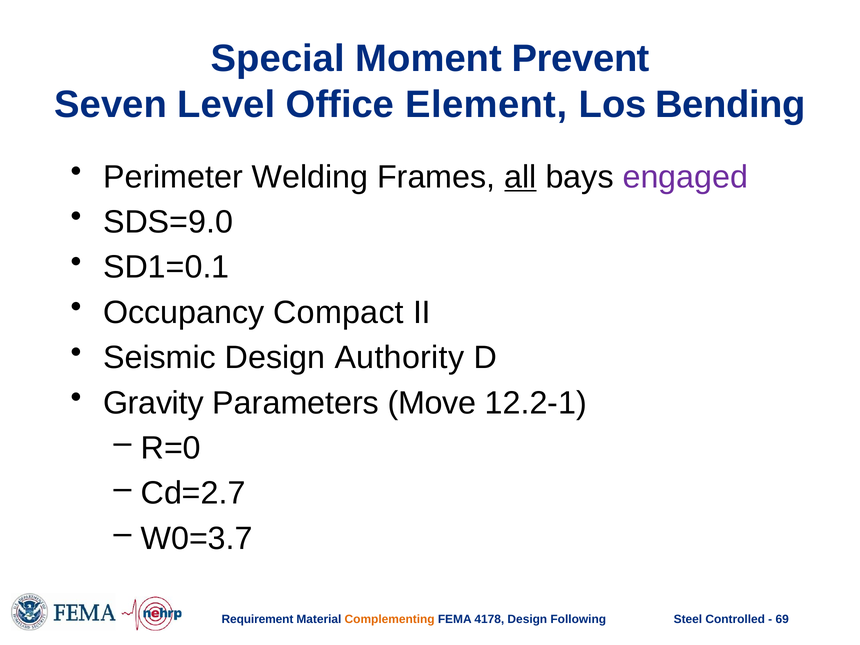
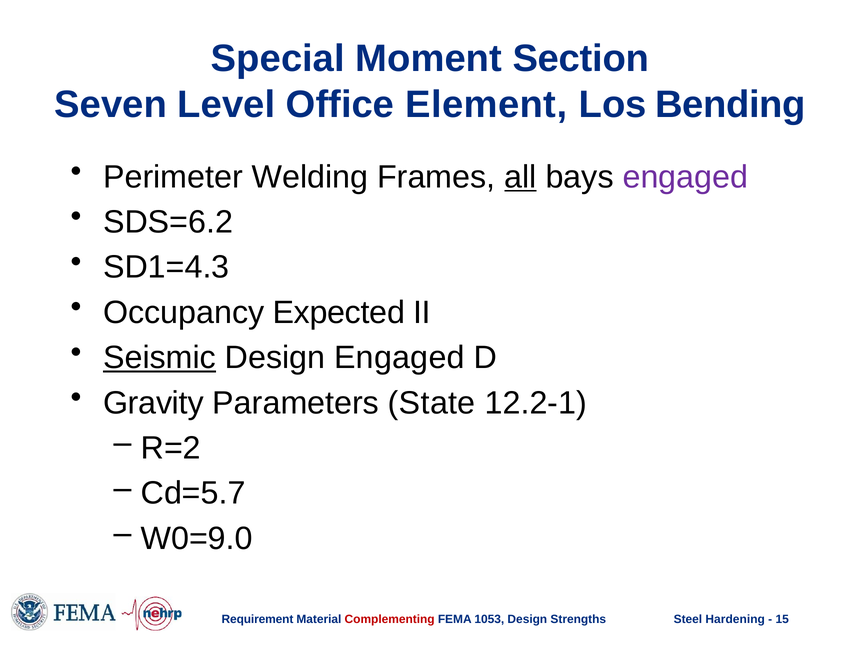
Prevent: Prevent -> Section
SDS=9.0: SDS=9.0 -> SDS=6.2
SD1=0.1: SD1=0.1 -> SD1=4.3
Compact: Compact -> Expected
Seismic underline: none -> present
Design Authority: Authority -> Engaged
Move: Move -> State
R=0: R=0 -> R=2
Cd=2.7: Cd=2.7 -> Cd=5.7
W0=3.7: W0=3.7 -> W0=9.0
Complementing colour: orange -> red
4178: 4178 -> 1053
Following: Following -> Strengths
Controlled: Controlled -> Hardening
69: 69 -> 15
